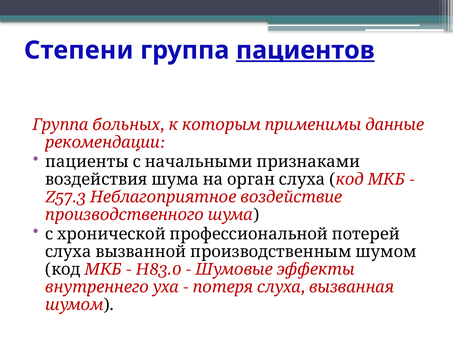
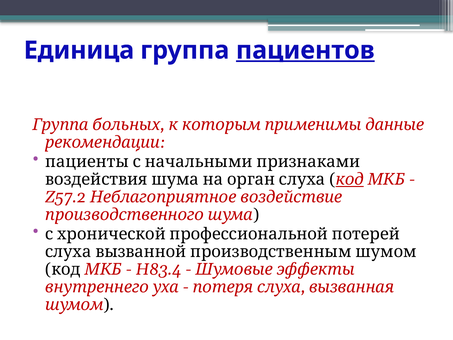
Степени: Степени -> Единица
код at (350, 179) underline: none -> present
Z57.3: Z57.3 -> Z57.2
H83.0: H83.0 -> H83.4
